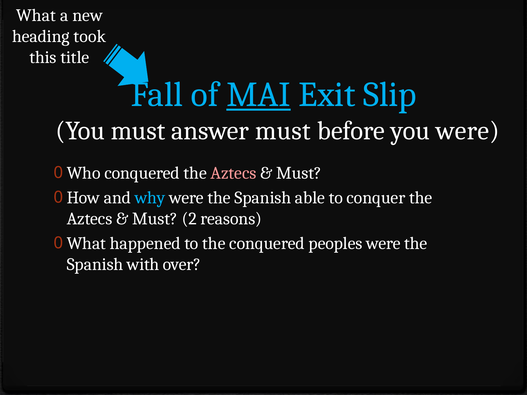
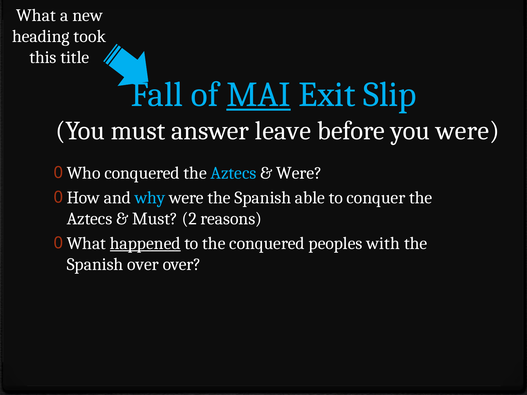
answer must: must -> leave
Aztecs at (233, 173) colour: pink -> light blue
Must at (299, 173): Must -> Were
happened underline: none -> present
peoples were: were -> with
Spanish with: with -> over
